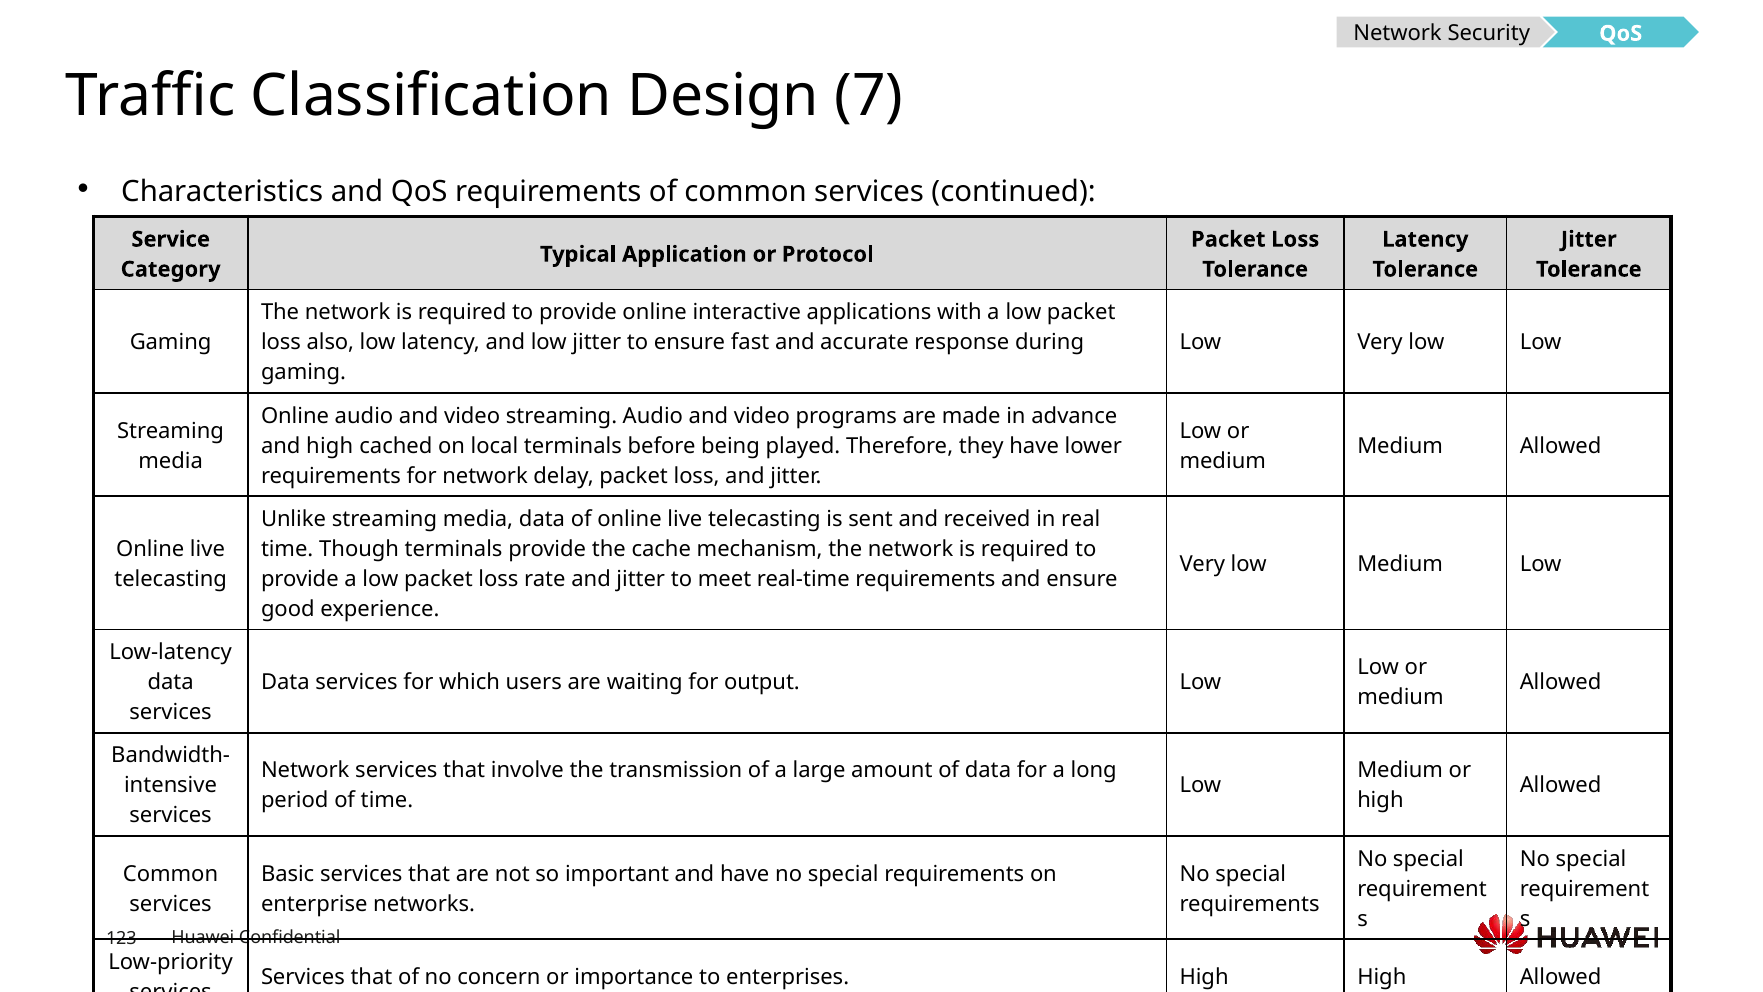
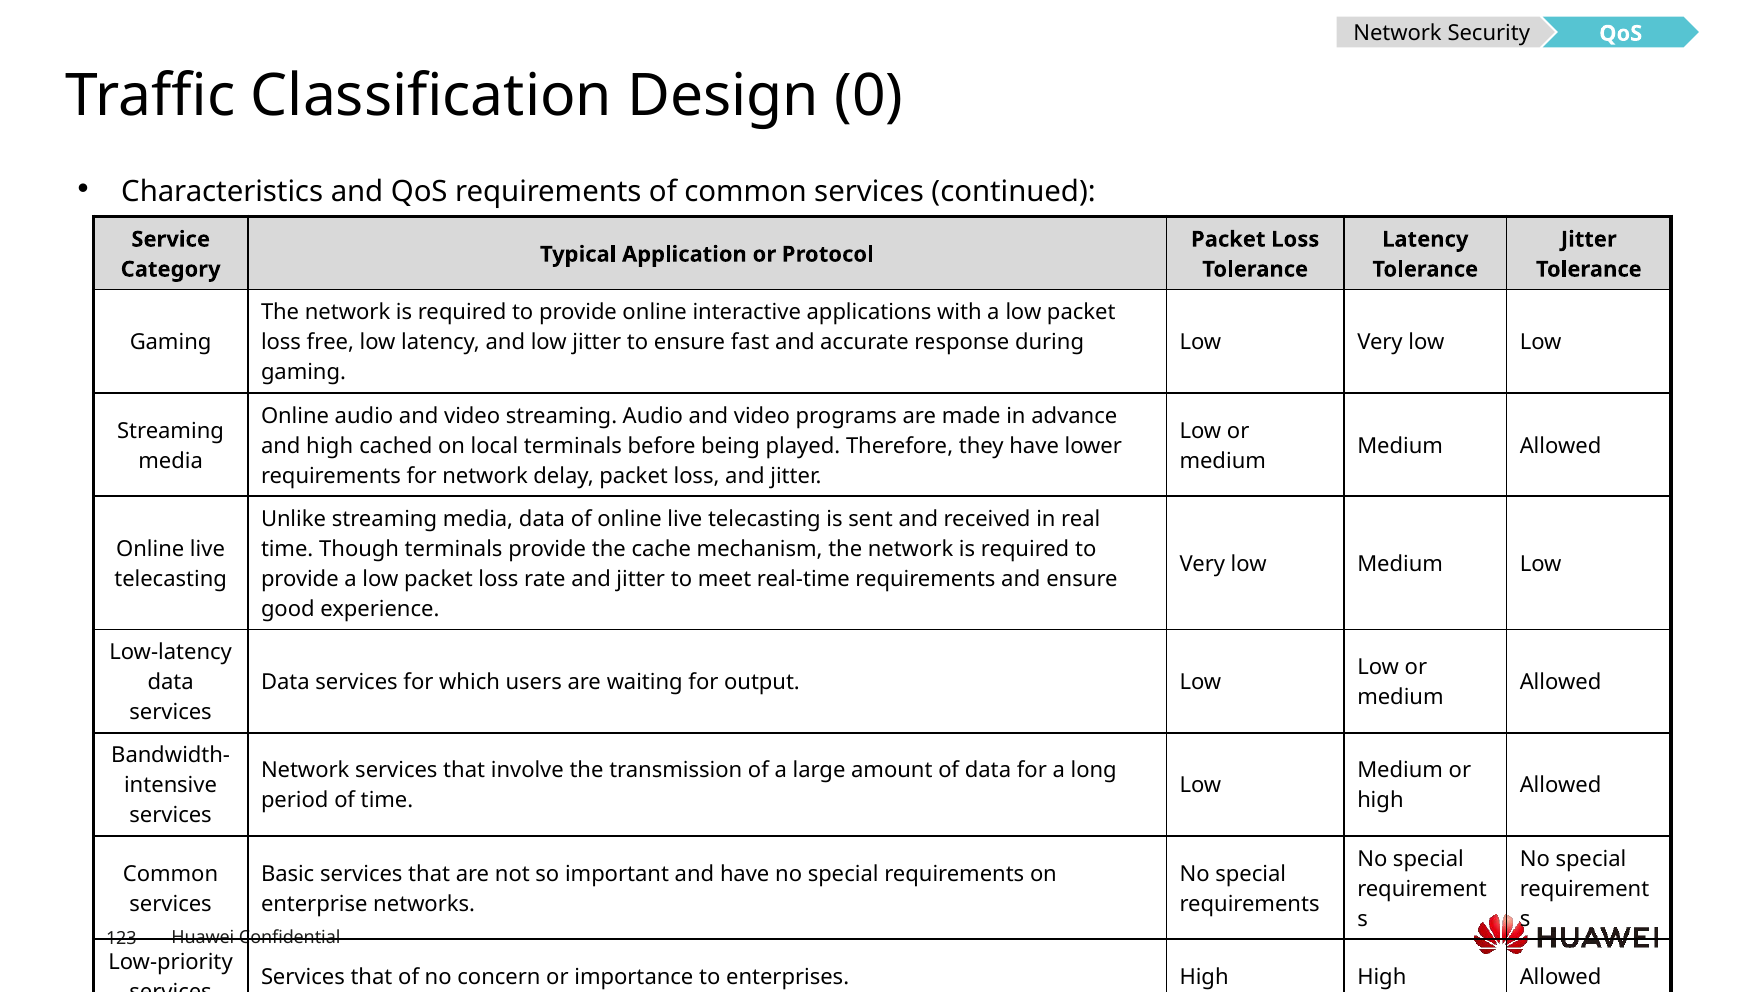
7: 7 -> 0
also: also -> free
